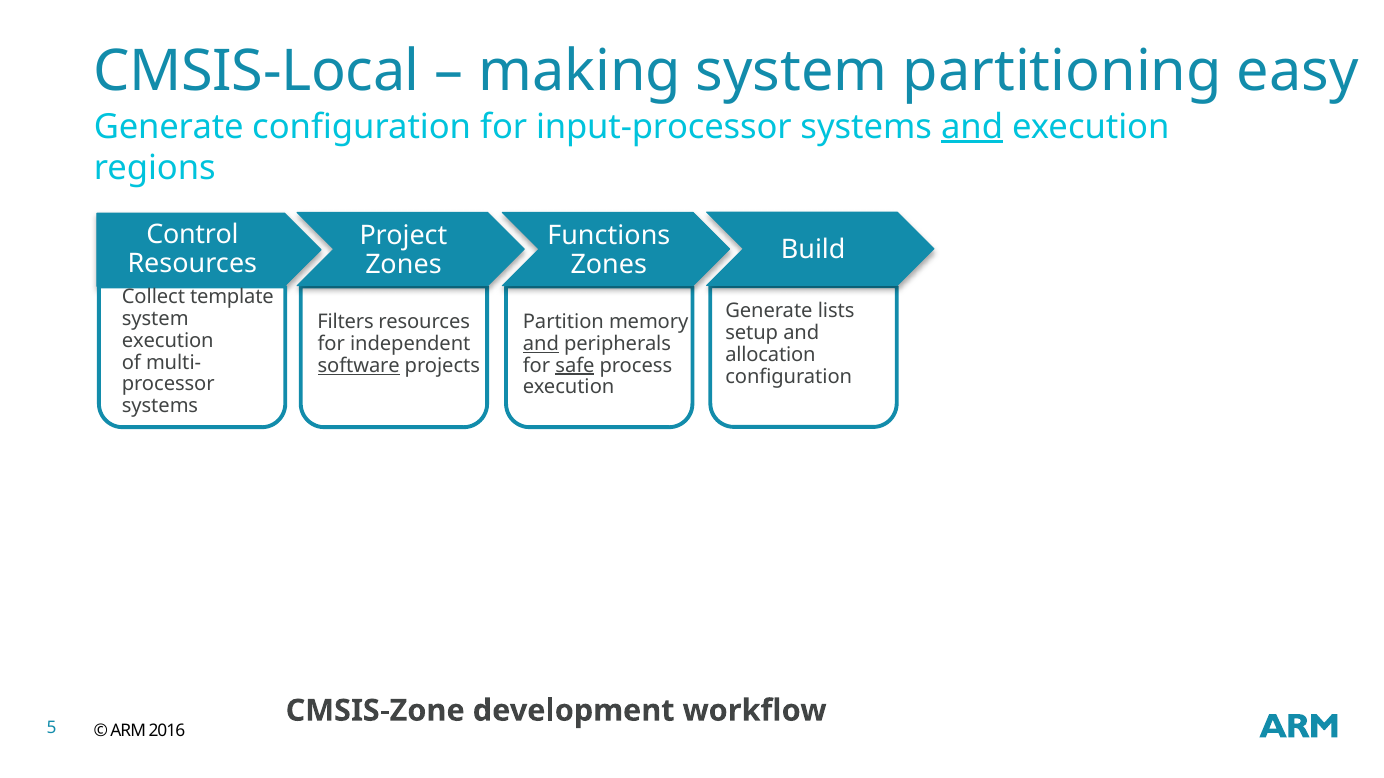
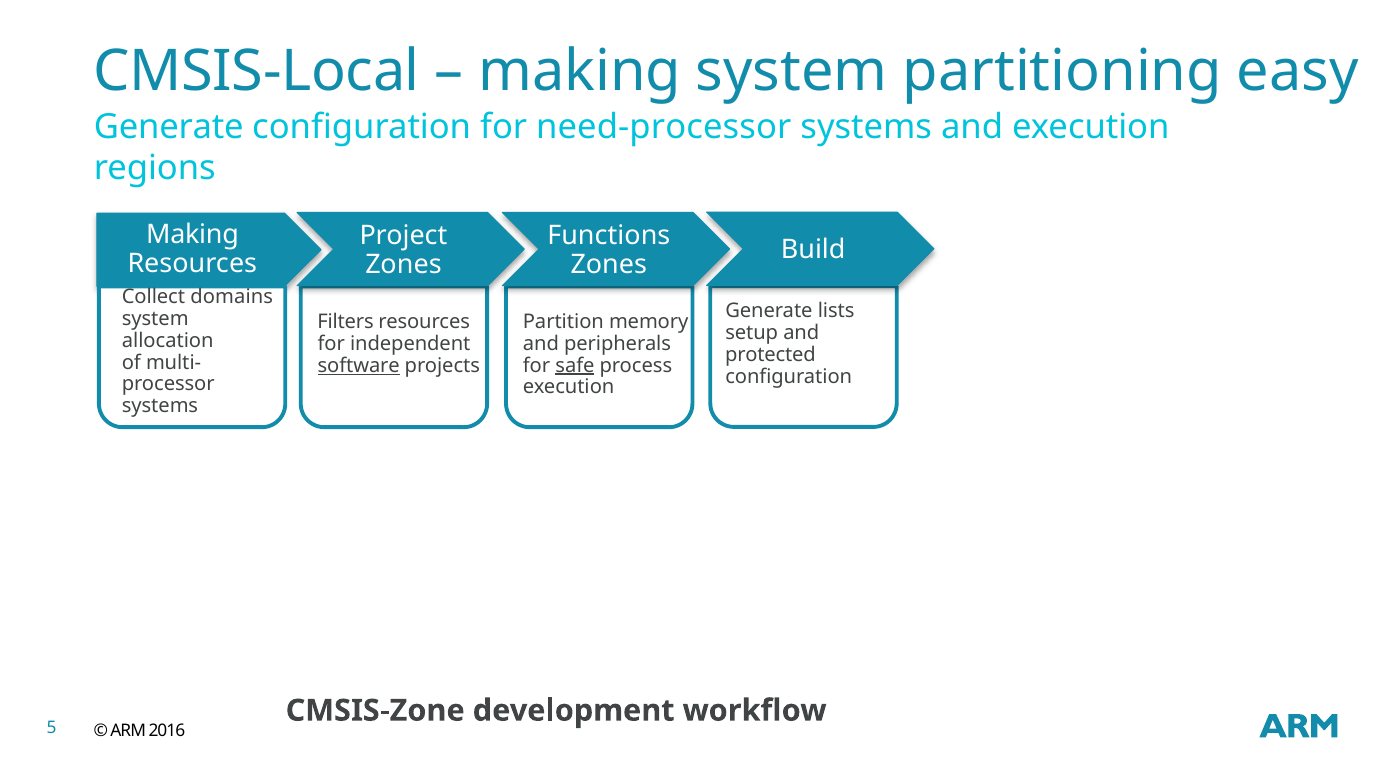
input-processor: input-processor -> need-processor
and at (972, 127) underline: present -> none
Control at (192, 235): Control -> Making
template: template -> domains
execution at (168, 341): execution -> allocation
and at (541, 344) underline: present -> none
allocation: allocation -> protected
